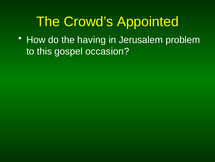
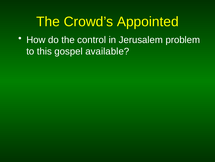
having: having -> control
occasion: occasion -> available
